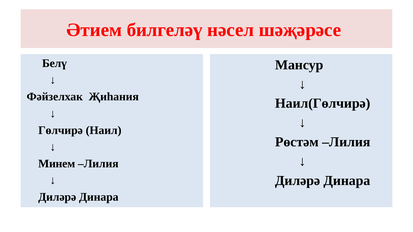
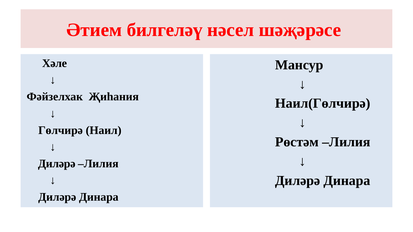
Белү: Белү -> Хәле
Минем at (57, 164): Минем -> Диләрә
